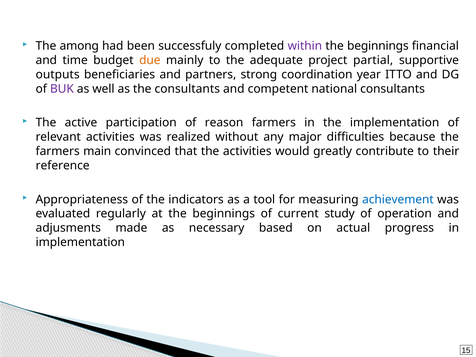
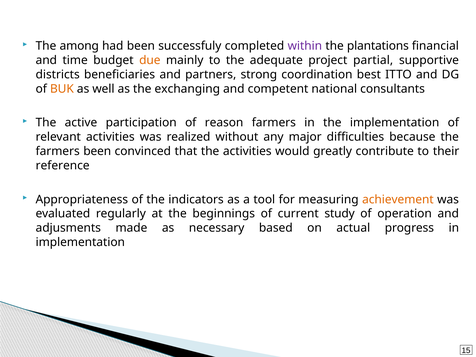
beginnings at (378, 46): beginnings -> plantations
outputs: outputs -> districts
year: year -> best
BUK colour: purple -> orange
the consultants: consultants -> exchanging
farmers main: main -> been
achievement colour: blue -> orange
